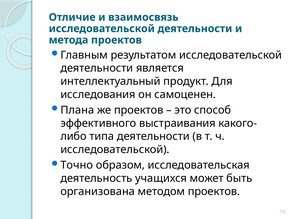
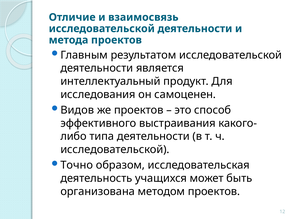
Плана: Плана -> Видов
